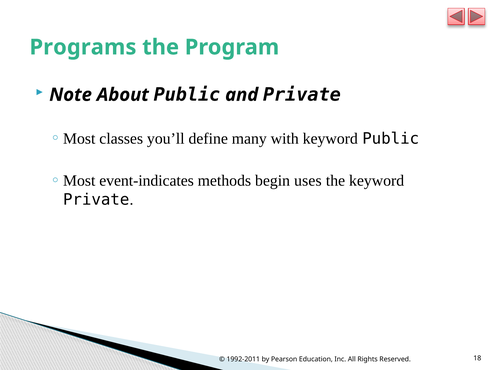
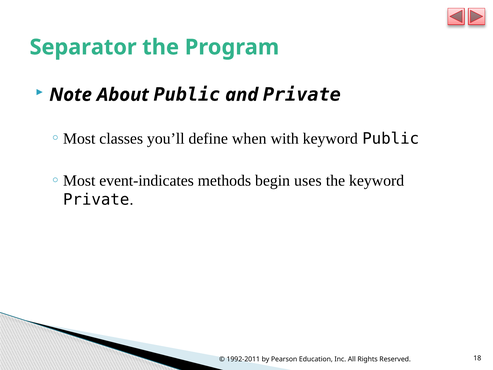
Programs: Programs -> Separator
many: many -> when
